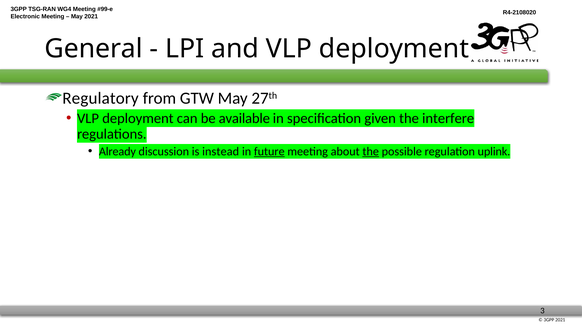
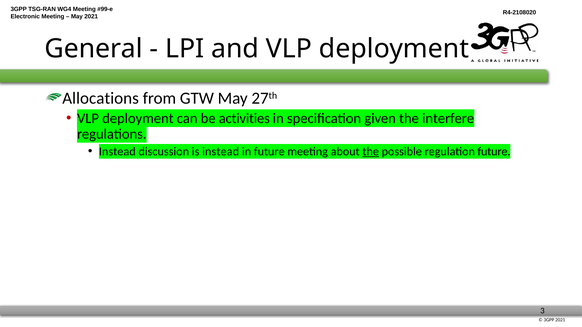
Regulatory: Regulatory -> Allocations
available: available -> activities
Already at (117, 152): Already -> Instead
future at (269, 152) underline: present -> none
regulation uplink: uplink -> future
